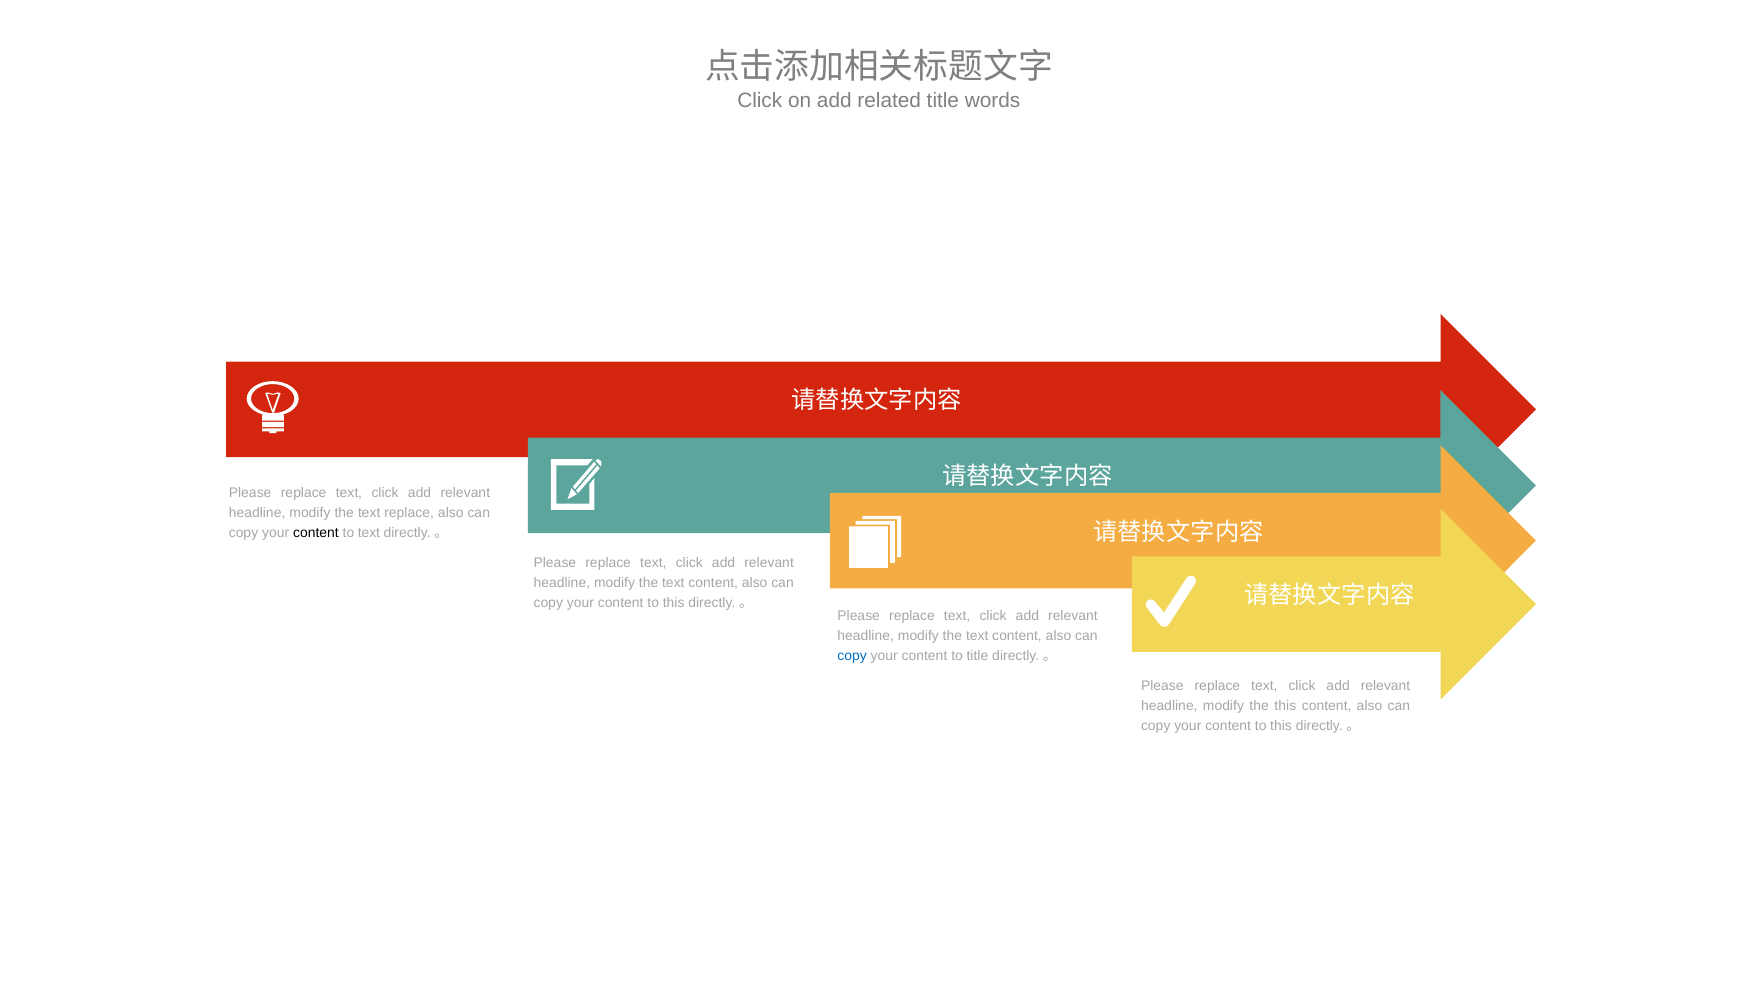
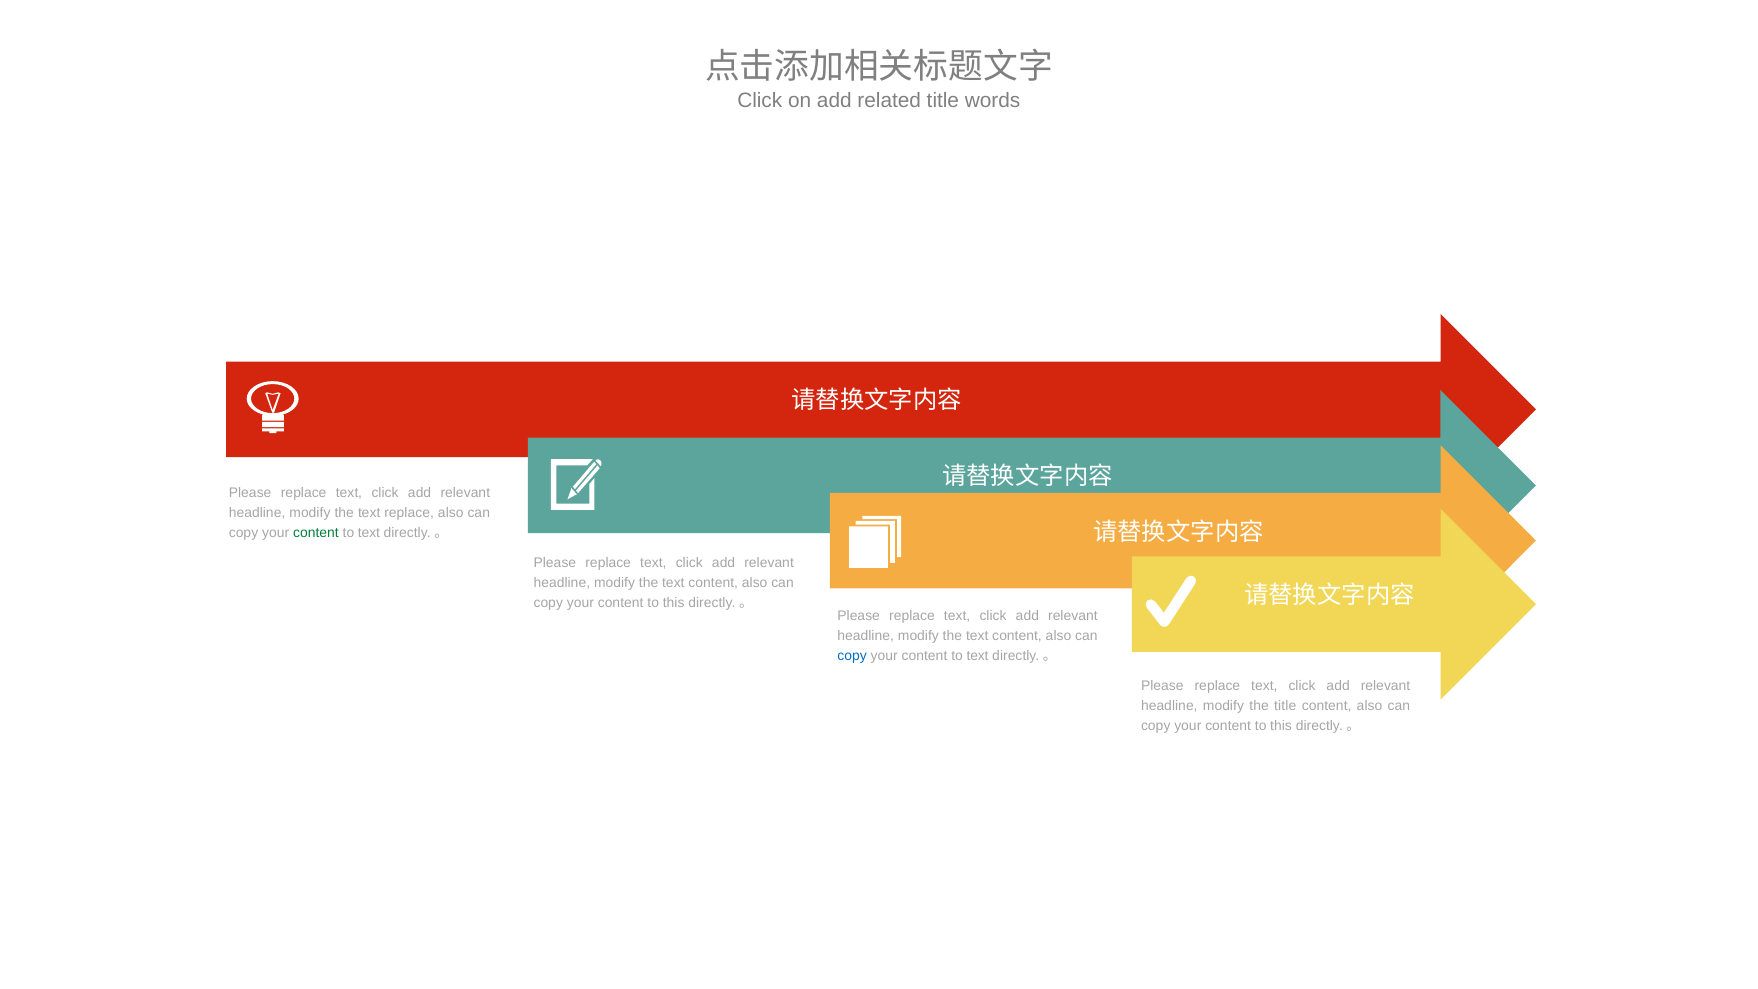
content at (316, 533) colour: black -> green
title at (977, 656): title -> text
the this: this -> title
